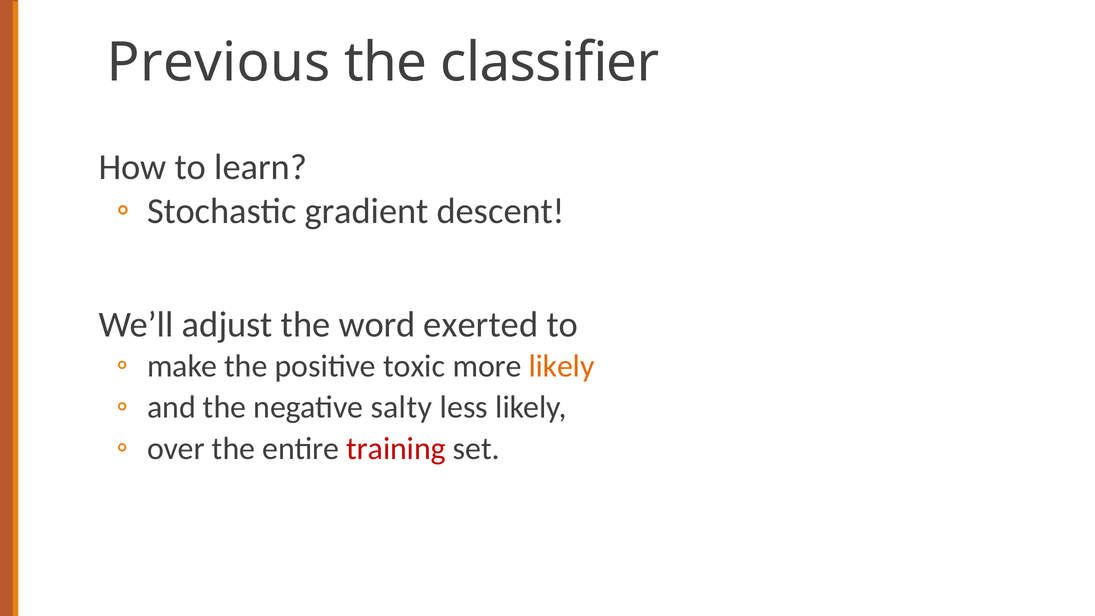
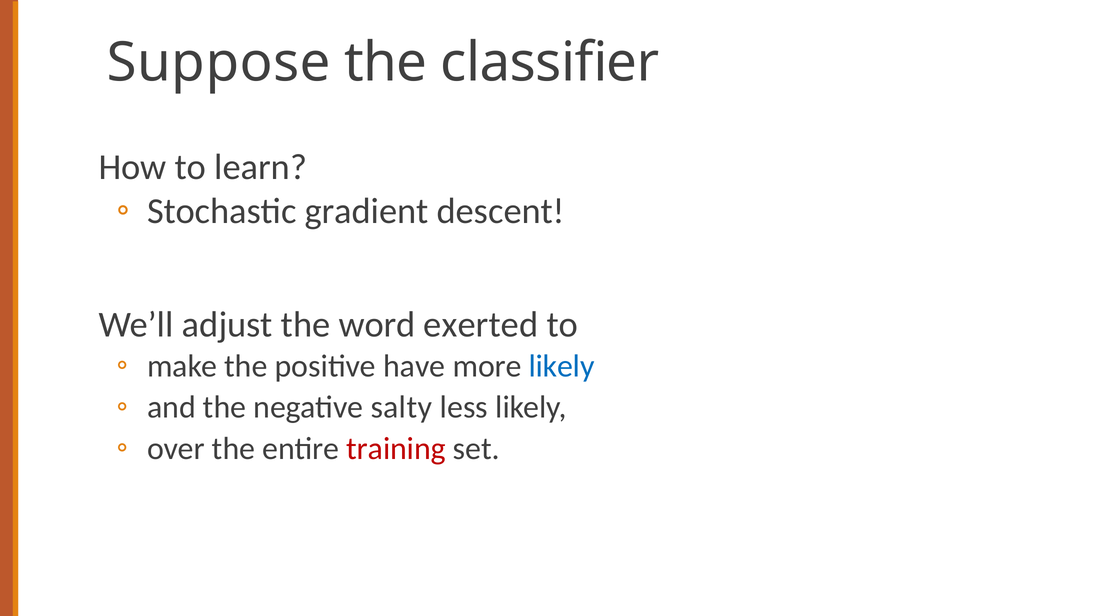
Previous: Previous -> Suppose
toxic: toxic -> have
likely at (562, 366) colour: orange -> blue
